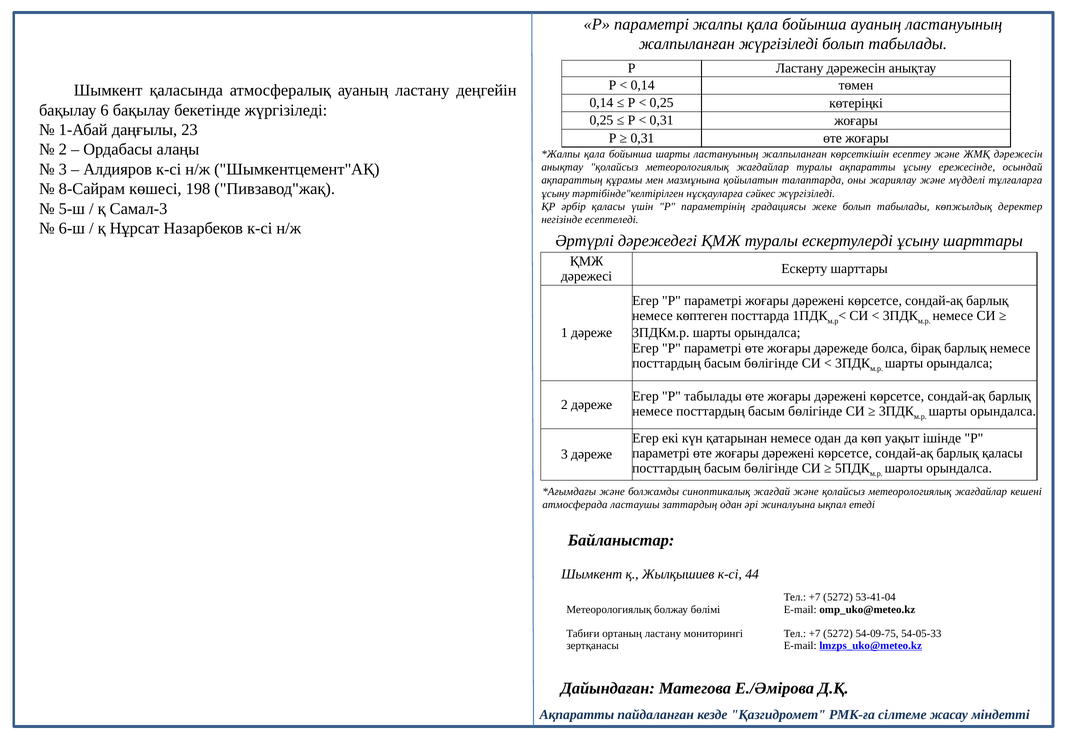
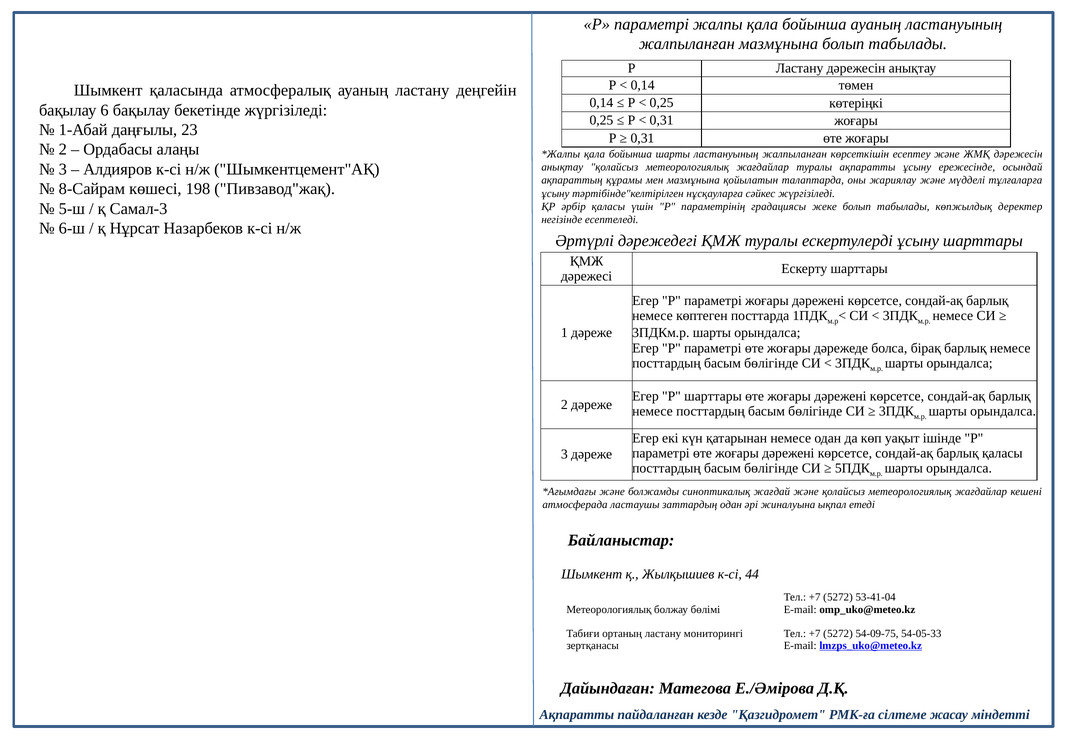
жалпыланған жүргізіледі: жүргізіледі -> мазмұнына
Р табылады: табылады -> шарттары
